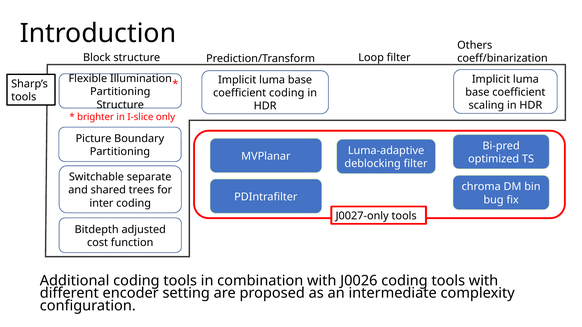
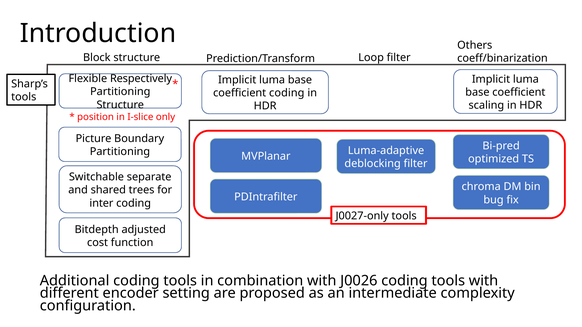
Illumination: Illumination -> Respectively
brighter: brighter -> position
